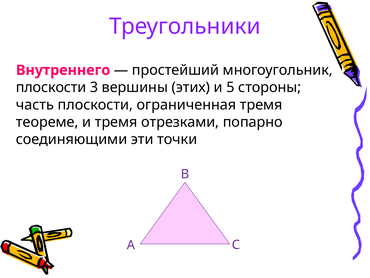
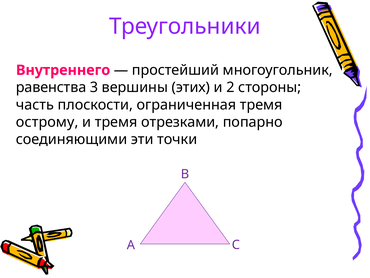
плоскости at (51, 87): плоскости -> равенства
5: 5 -> 2
теореме: теореме -> острому
